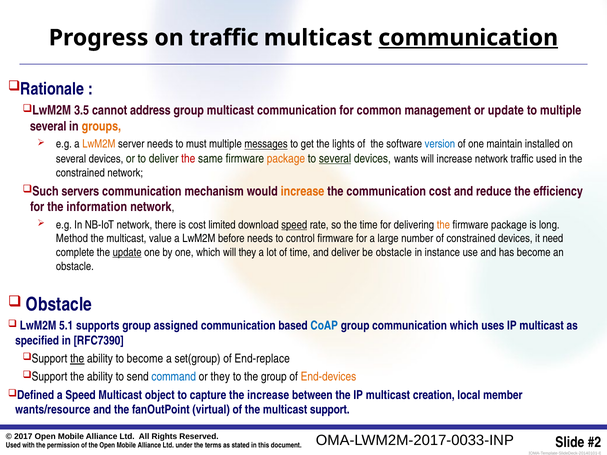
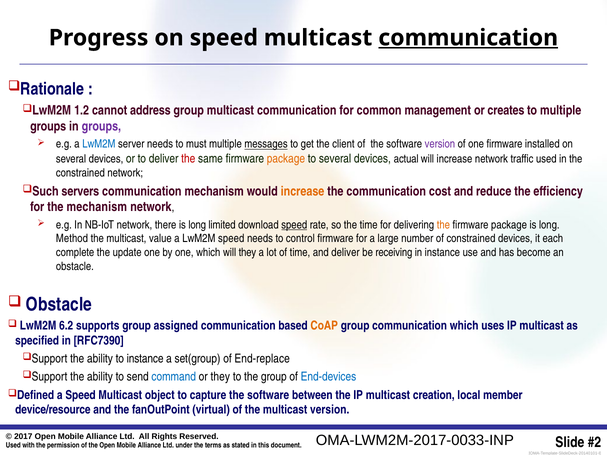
on traffic: traffic -> speed
3.5: 3.5 -> 1.2
or update: update -> creates
several at (48, 126): several -> groups
groups at (101, 126) colour: orange -> purple
LwM2M at (99, 144) colour: orange -> blue
lights: lights -> client
version at (440, 144) colour: blue -> purple
one maintain: maintain -> firmware
several at (335, 159) underline: present -> none
wants: wants -> actual
the information: information -> mechanism
there is cost: cost -> long
LwM2M before: before -> speed
need: need -> each
update at (127, 253) underline: present -> none
be obstacle: obstacle -> receiving
5.1: 5.1 -> 6.2
CoAP colour: blue -> orange
the at (77, 359) underline: present -> none
to become: become -> instance
End-devices colour: orange -> blue
capture the increase: increase -> software
wants/resource: wants/resource -> device/resource
multicast support: support -> version
